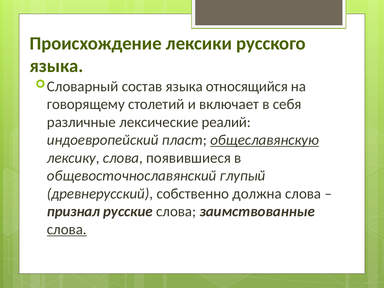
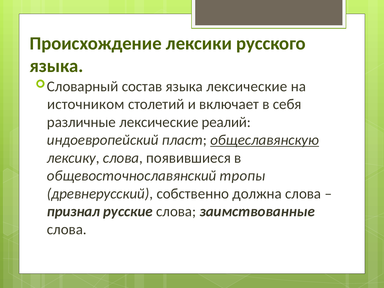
языка относящийся: относящийся -> лексические
говорящему: говорящему -> источником
глупый: глупый -> тропы
слова at (67, 229) underline: present -> none
